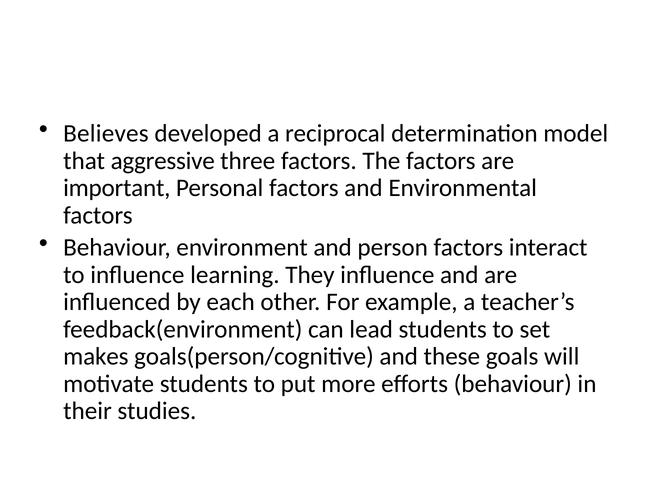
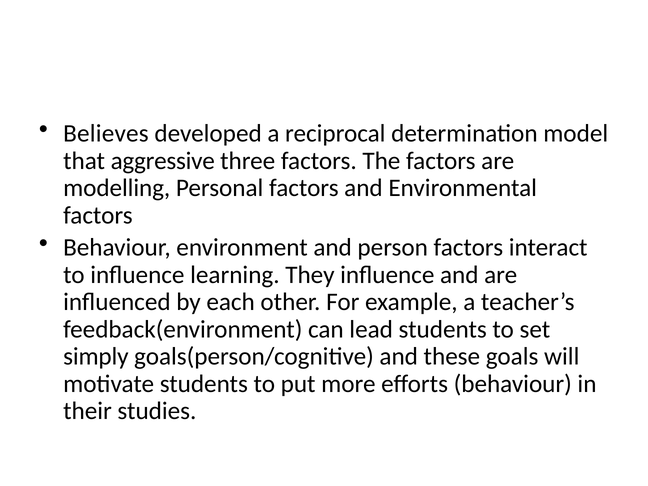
important: important -> modelling
makes: makes -> simply
